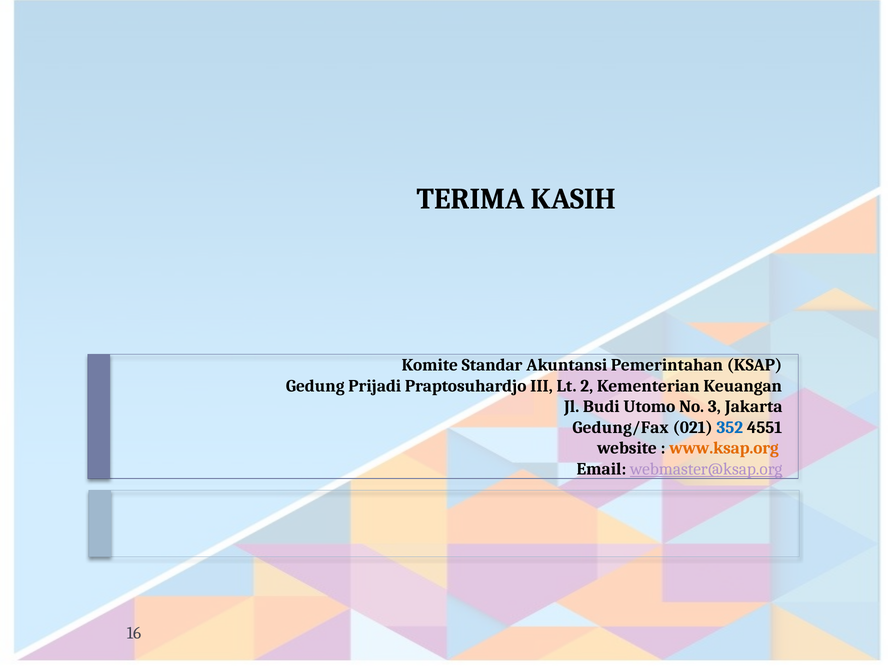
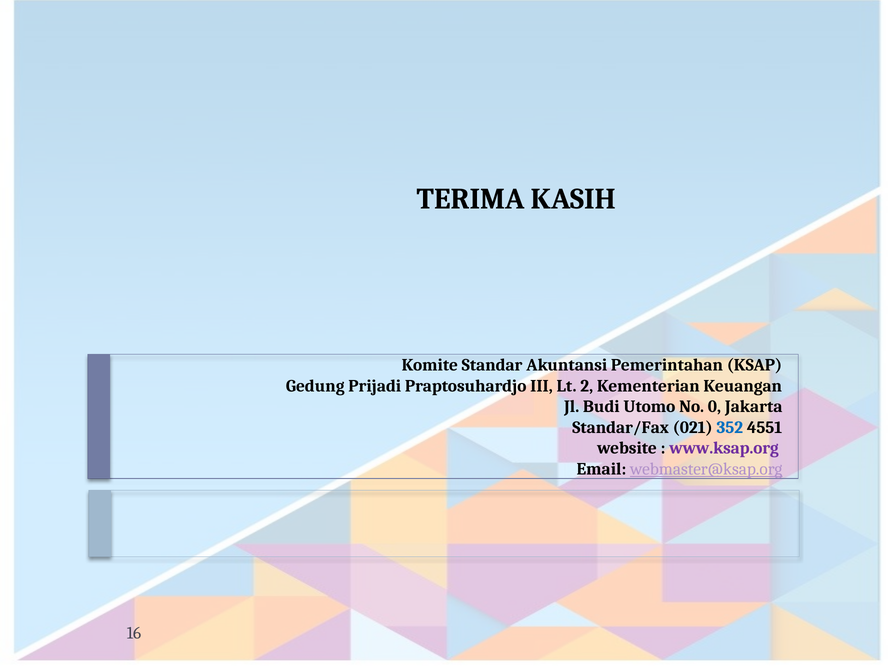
3: 3 -> 0
Gedung/Fax: Gedung/Fax -> Standar/Fax
www.ksap.org colour: orange -> purple
